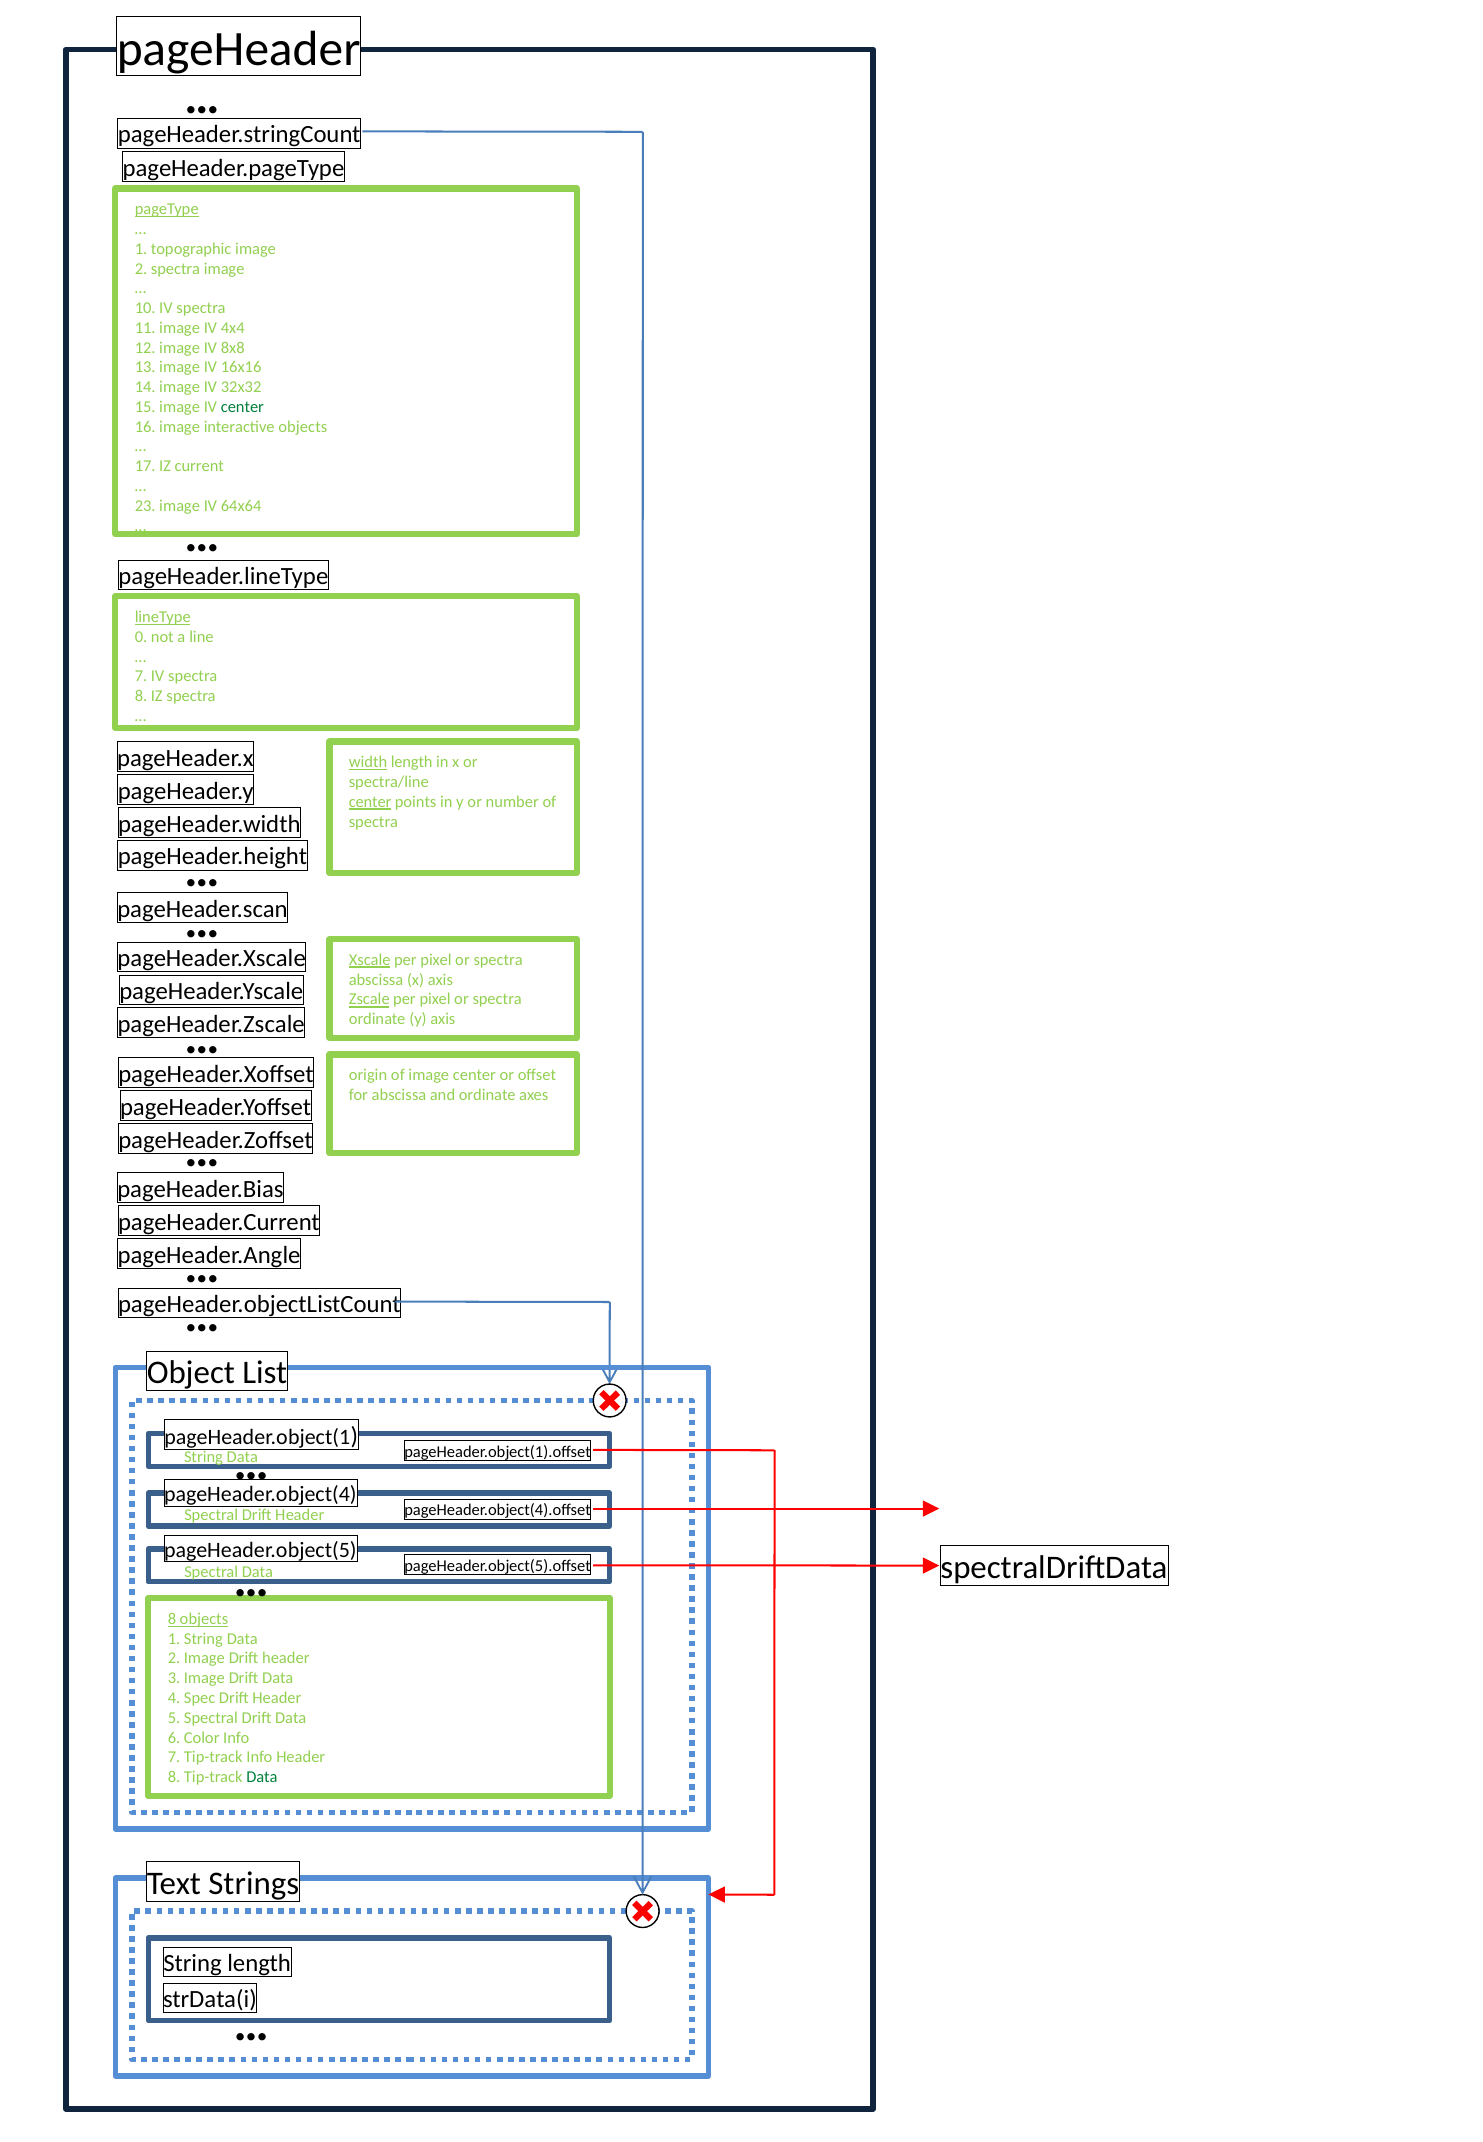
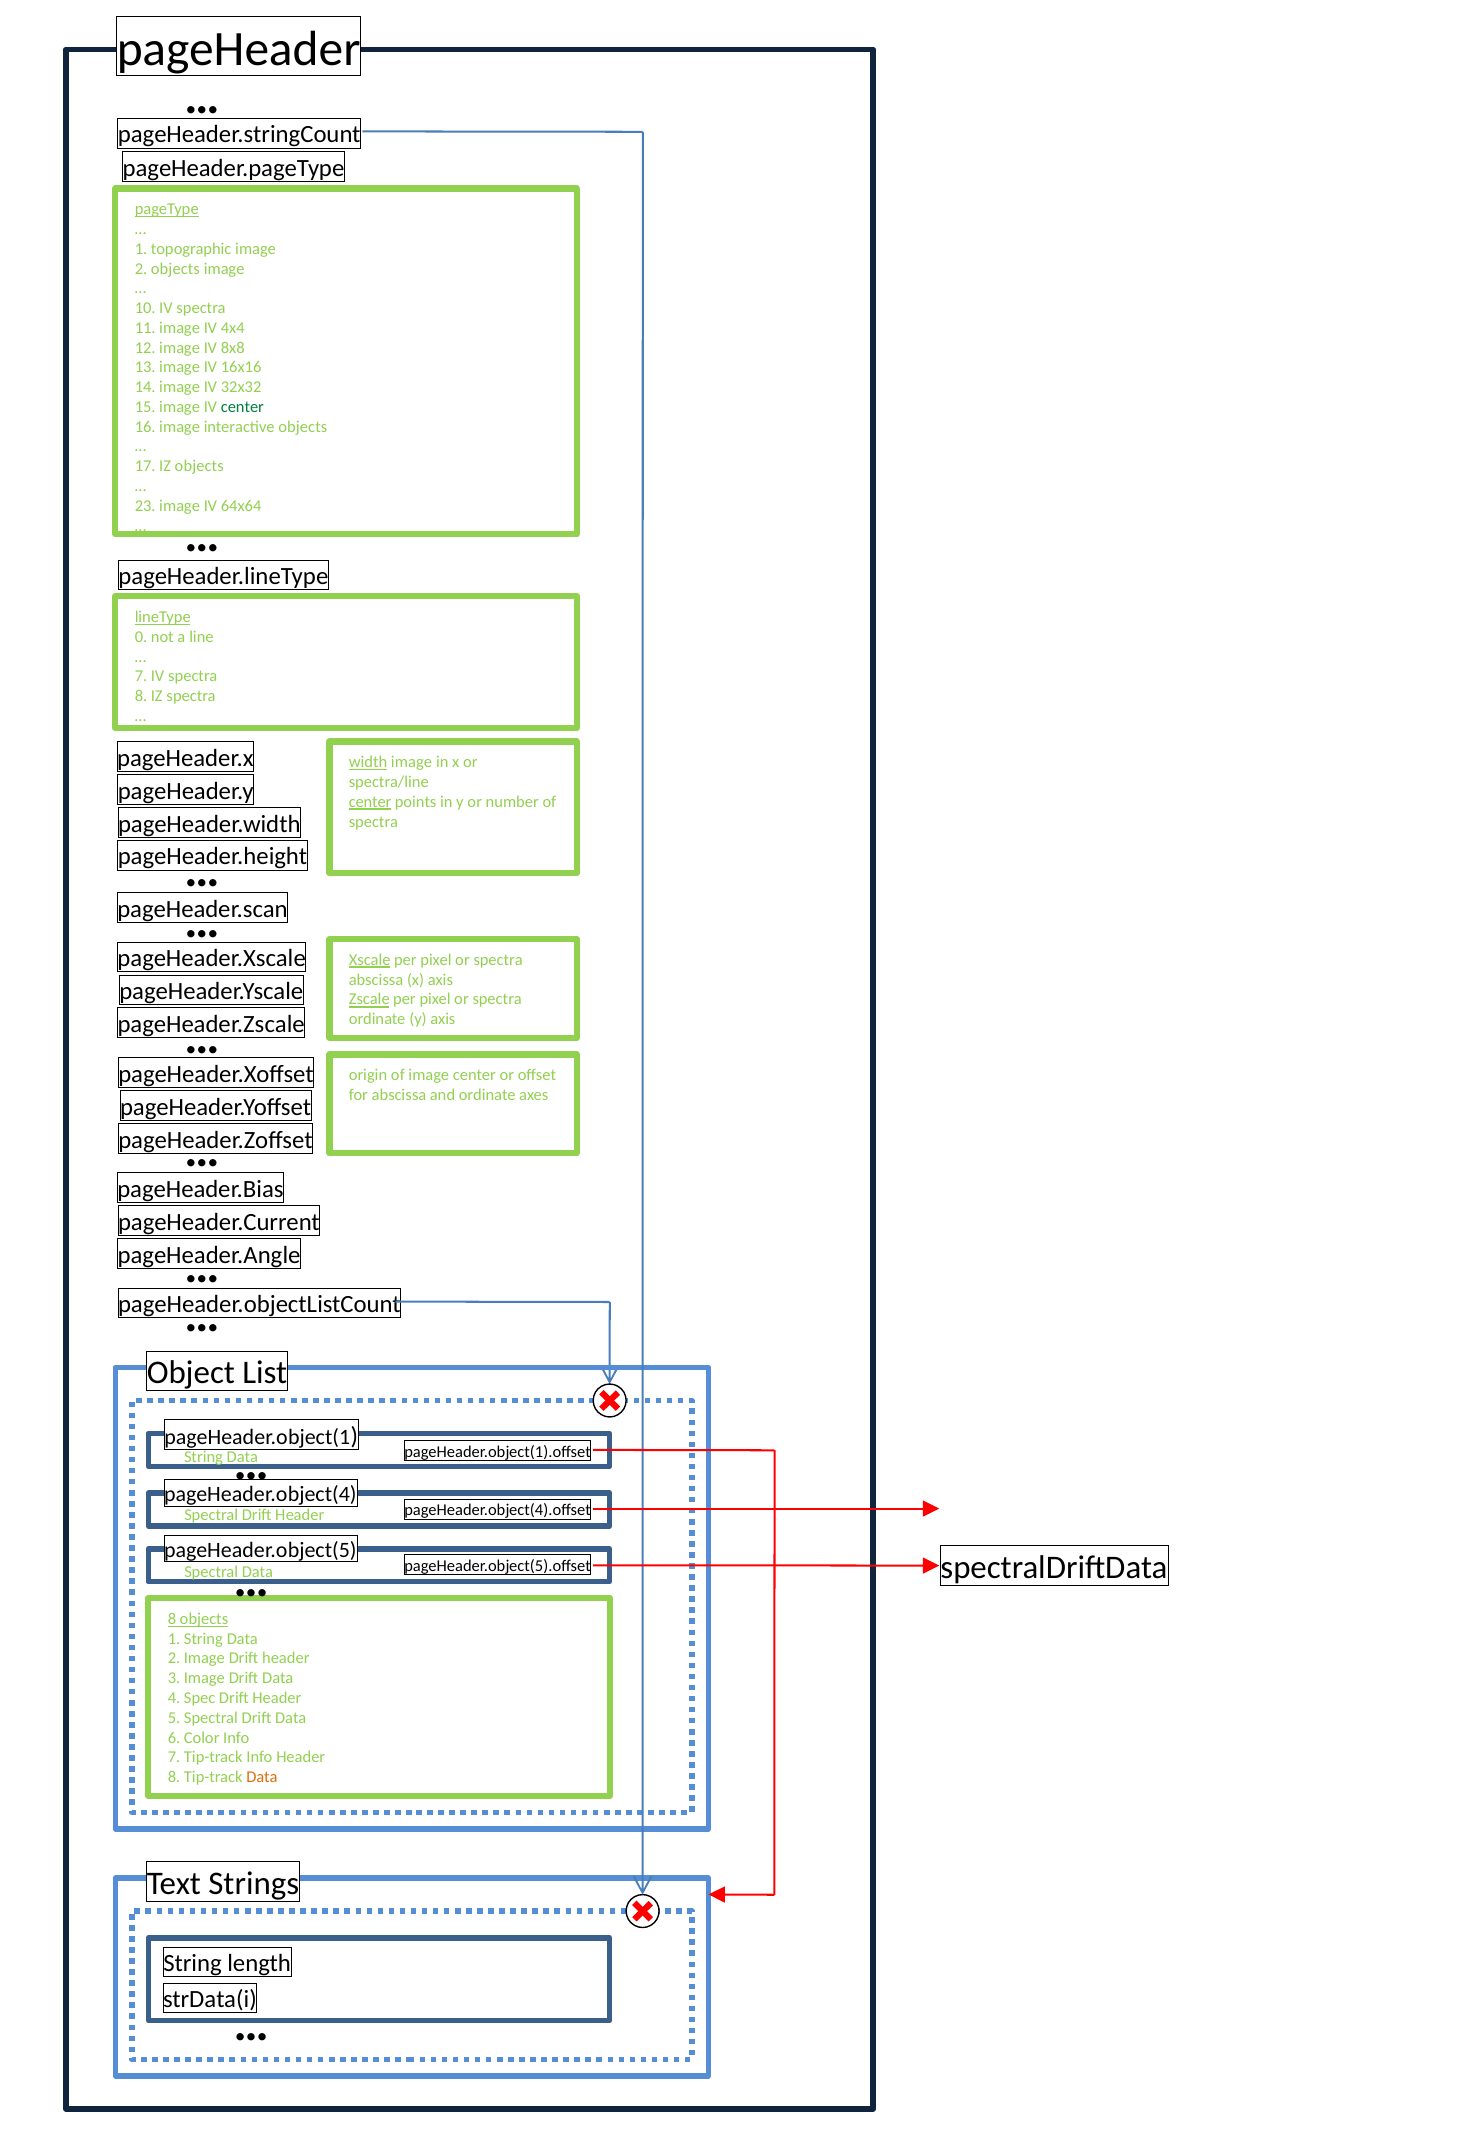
2 spectra: spectra -> objects
IZ current: current -> objects
width length: length -> image
Data at (262, 1777) colour: green -> orange
